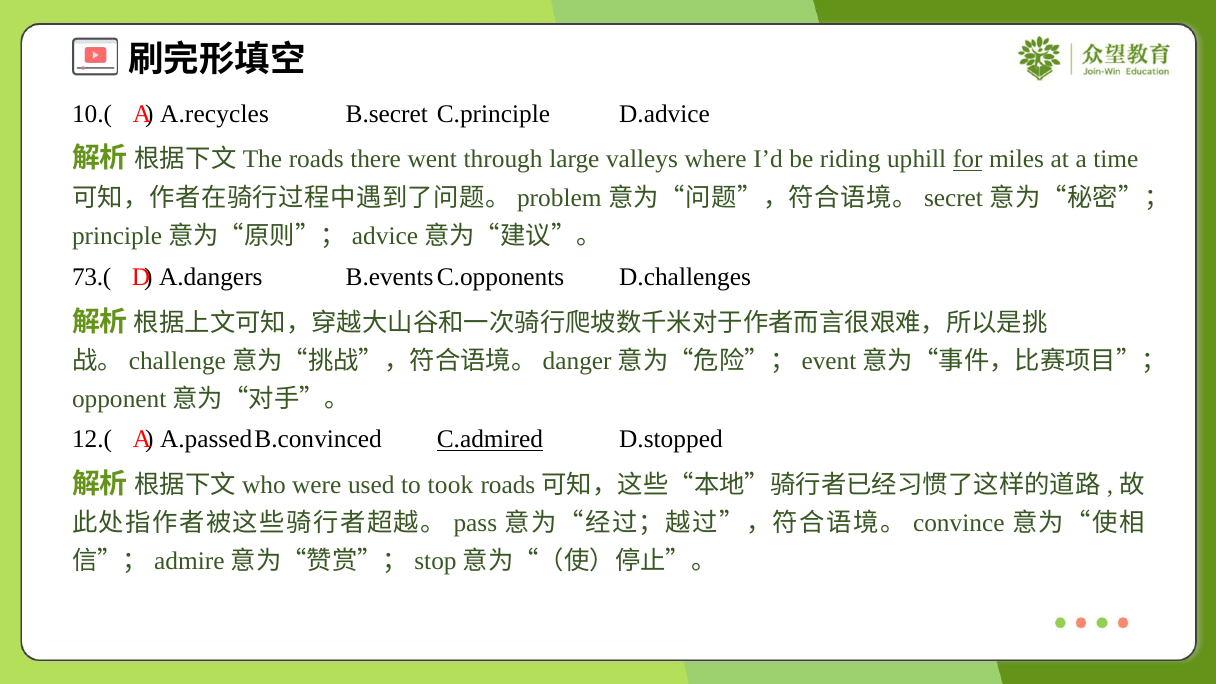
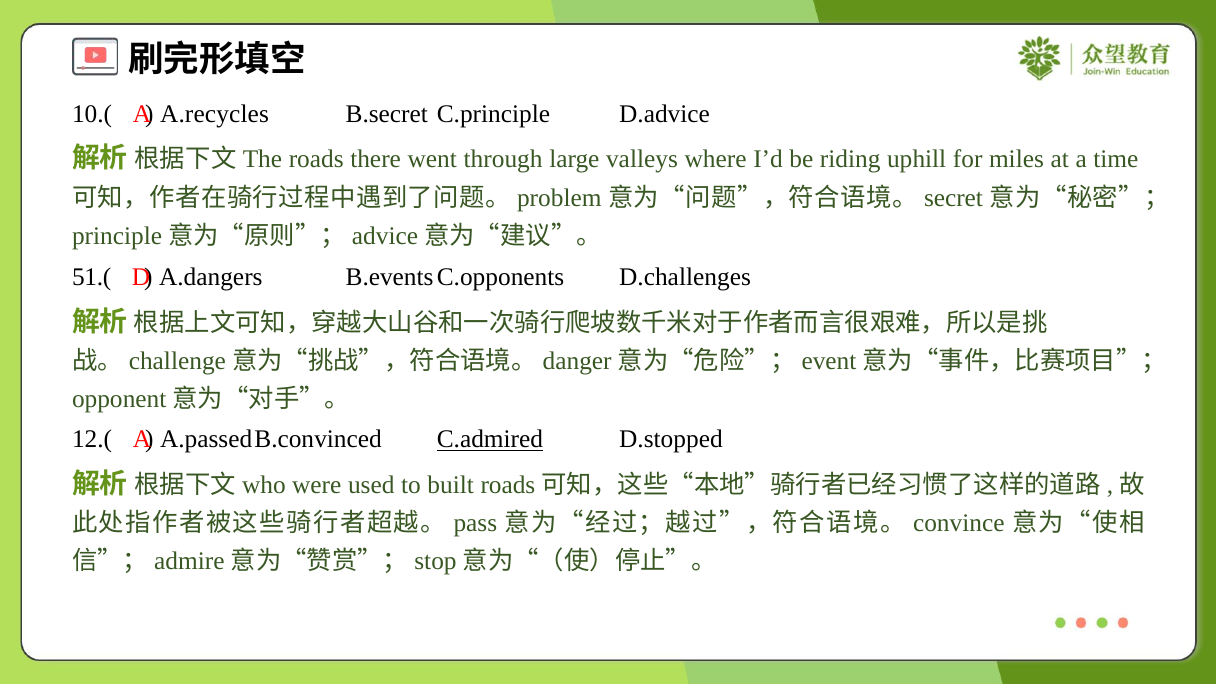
for underline: present -> none
73.(: 73.( -> 51.(
took: took -> built
